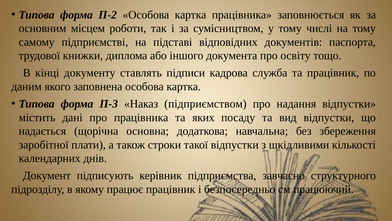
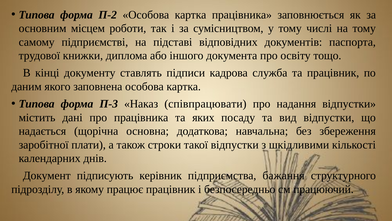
підприємством: підприємством -> співпрацювати
завчасно: завчасно -> бажання
